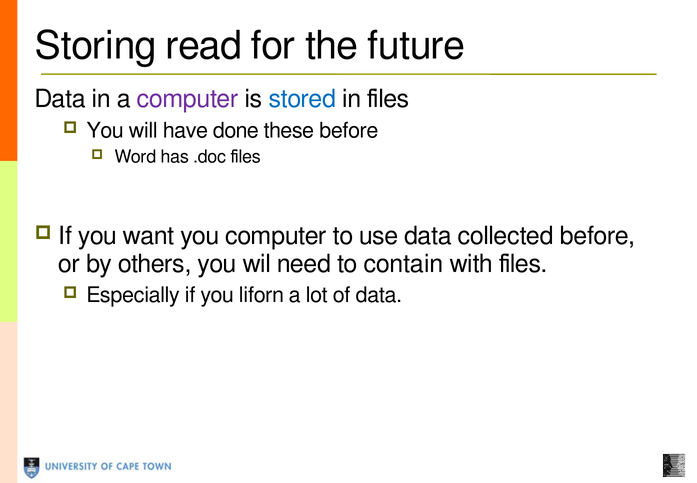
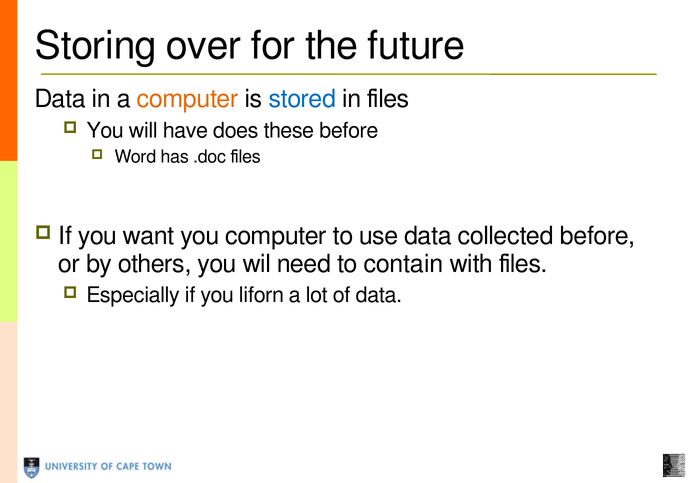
read: read -> over
computer at (188, 99) colour: purple -> orange
done: done -> does
